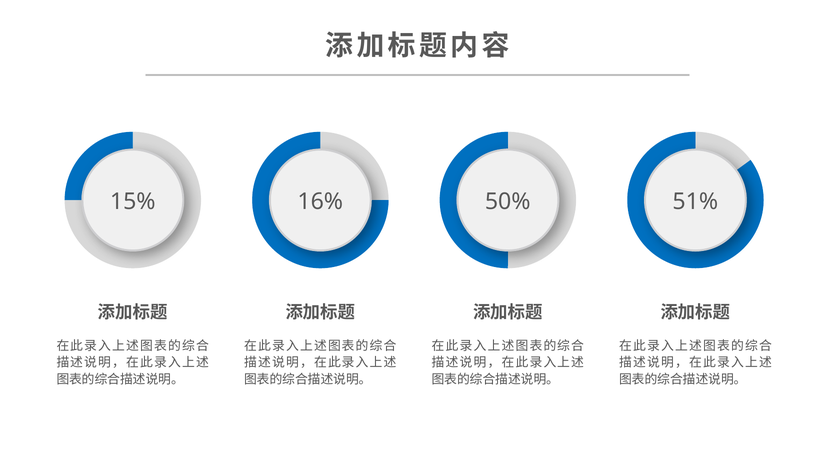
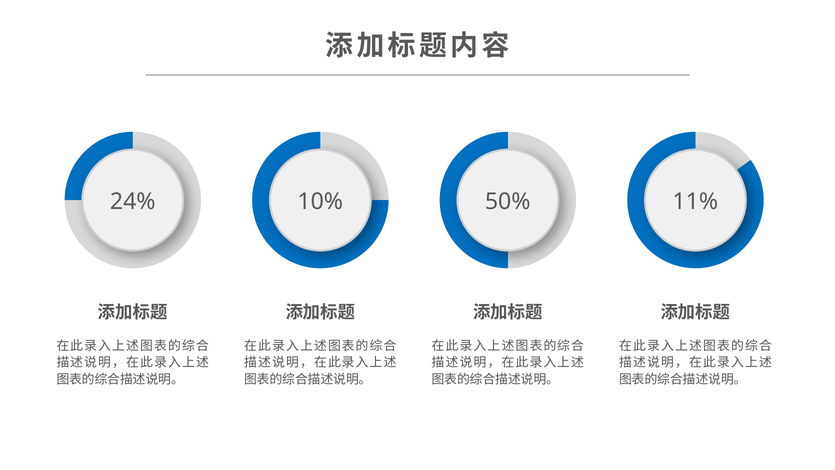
15%: 15% -> 24%
16%: 16% -> 10%
51%: 51% -> 11%
